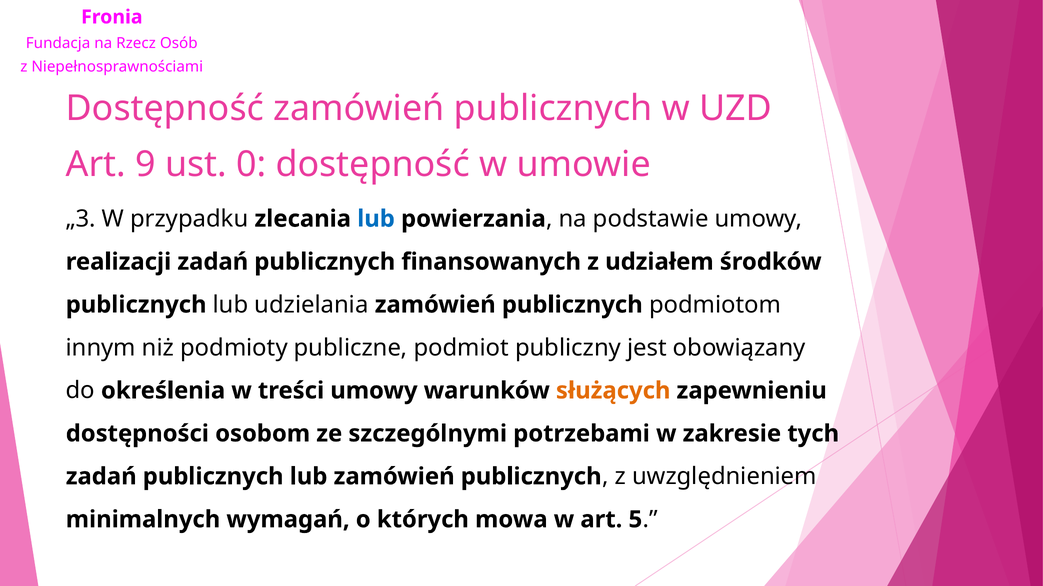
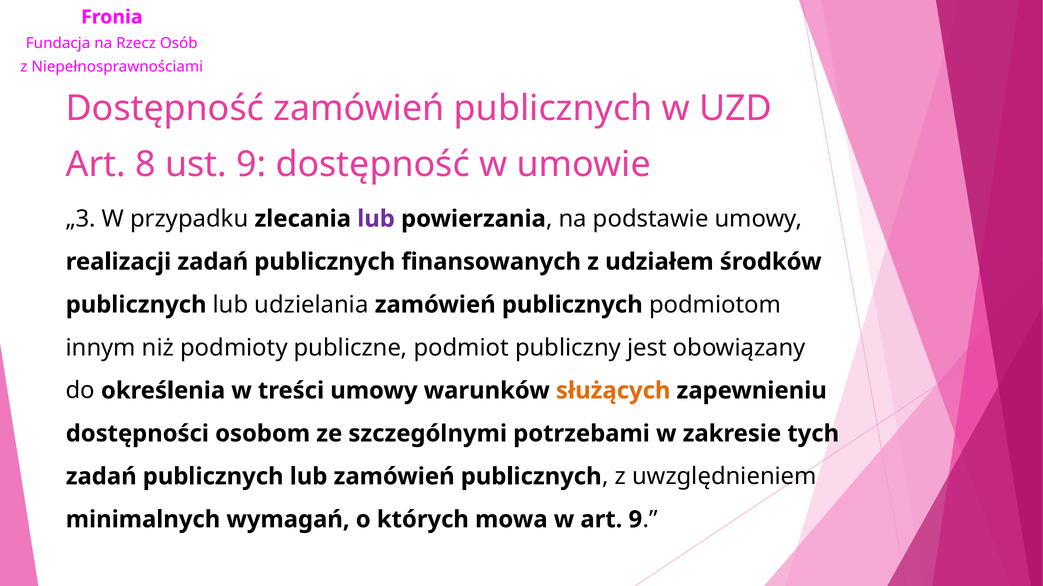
9: 9 -> 8
ust 0: 0 -> 9
lub at (376, 219) colour: blue -> purple
art 5: 5 -> 9
